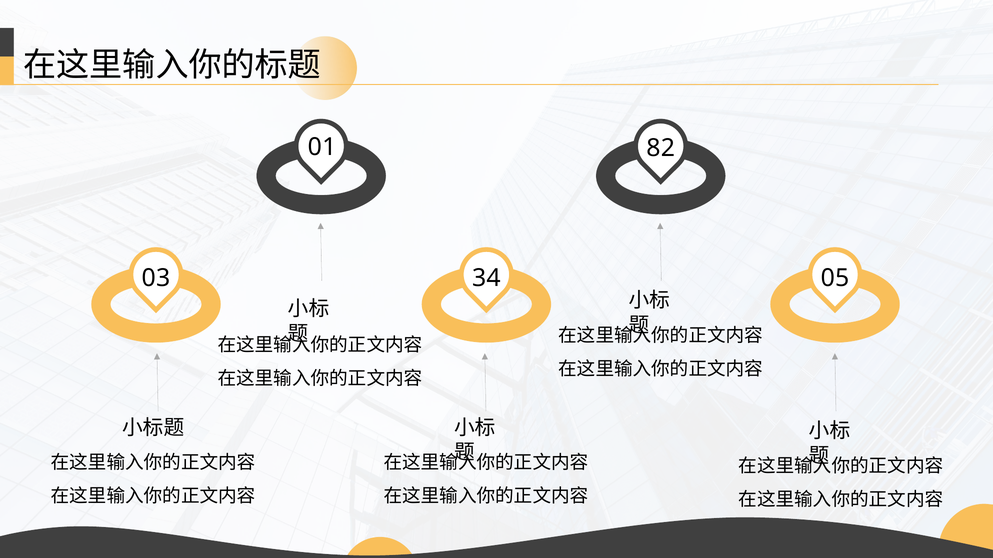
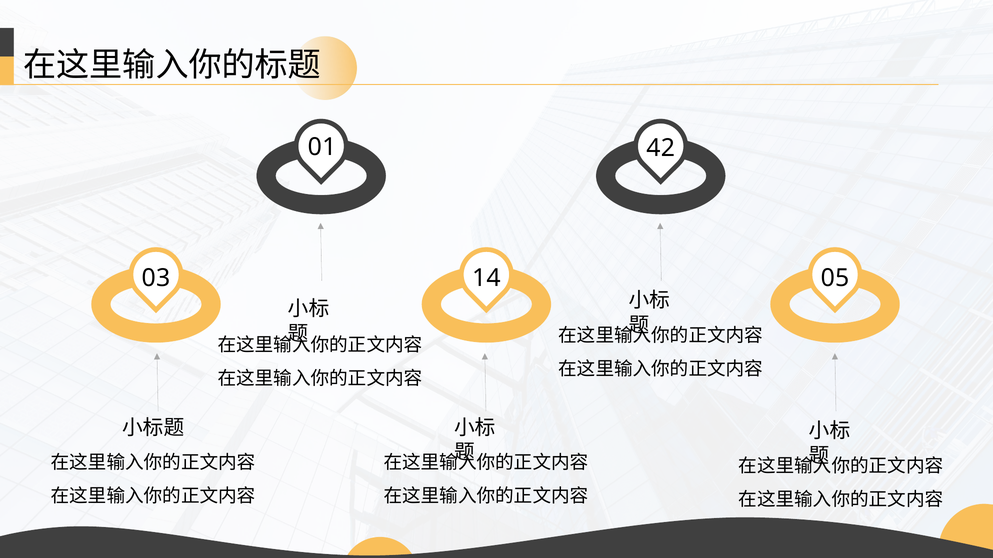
0 1 8: 8 -> 4
3 3: 3 -> 1
